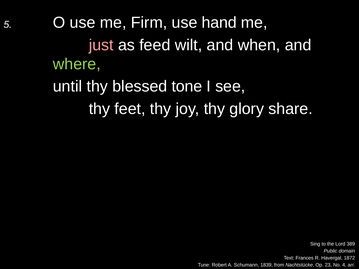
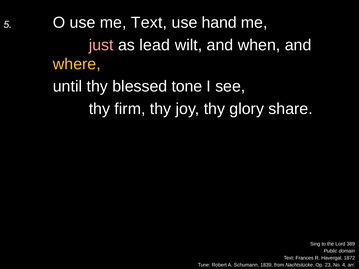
me Firm: Firm -> Text
feed: feed -> lead
where colour: light green -> yellow
feet: feet -> firm
